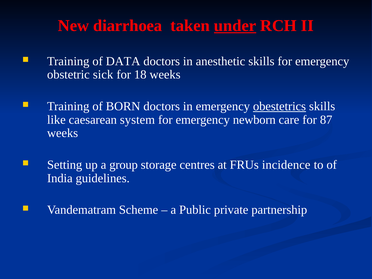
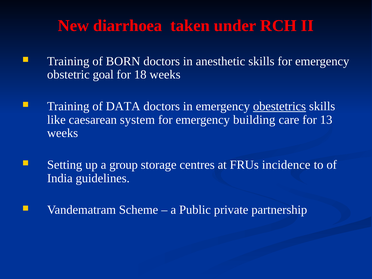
under underline: present -> none
DATA: DATA -> BORN
sick: sick -> goal
BORN: BORN -> DATA
newborn: newborn -> building
87: 87 -> 13
